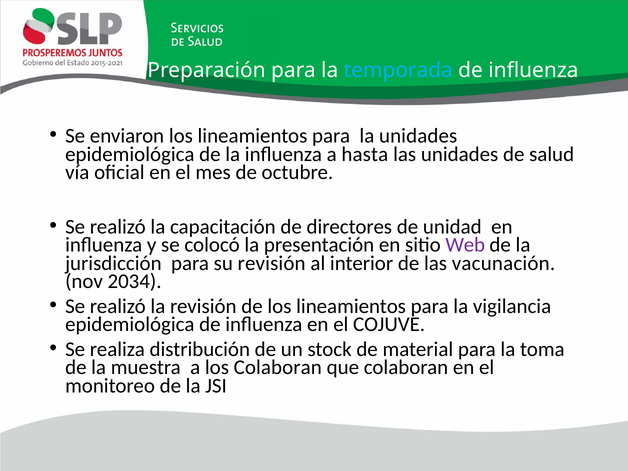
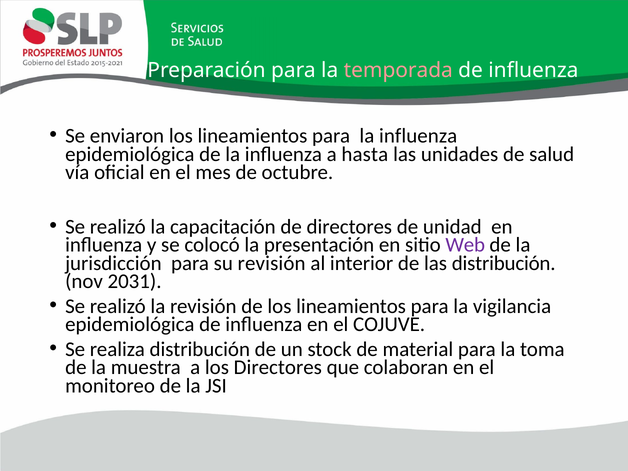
temporada colour: light blue -> pink
para la unidades: unidades -> influenza
las vacunación: vacunación -> distribución
2034: 2034 -> 2031
los Colaboran: Colaboran -> Directores
